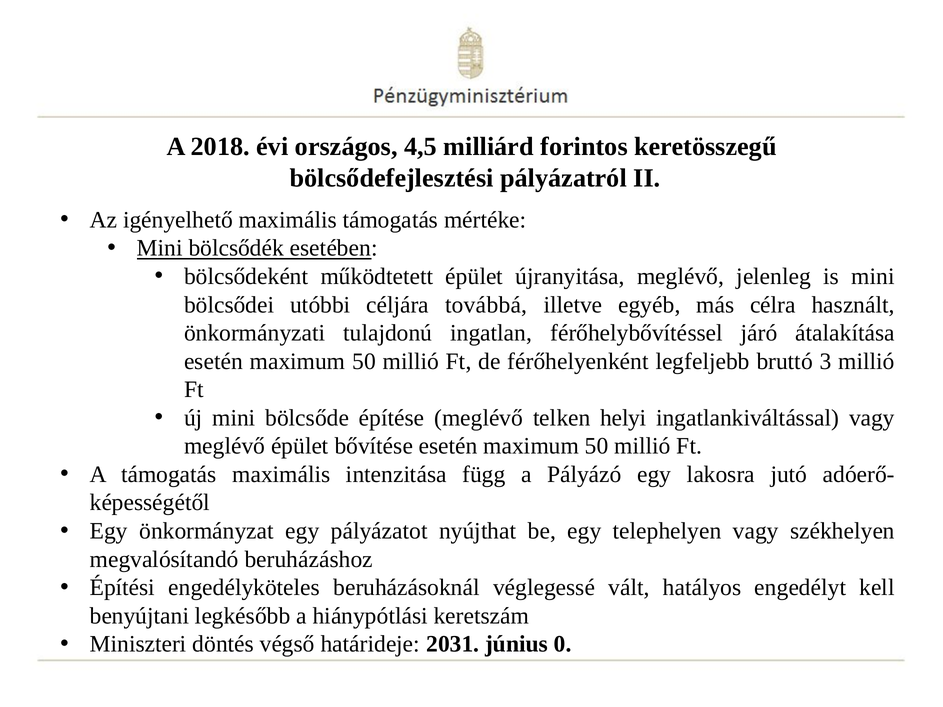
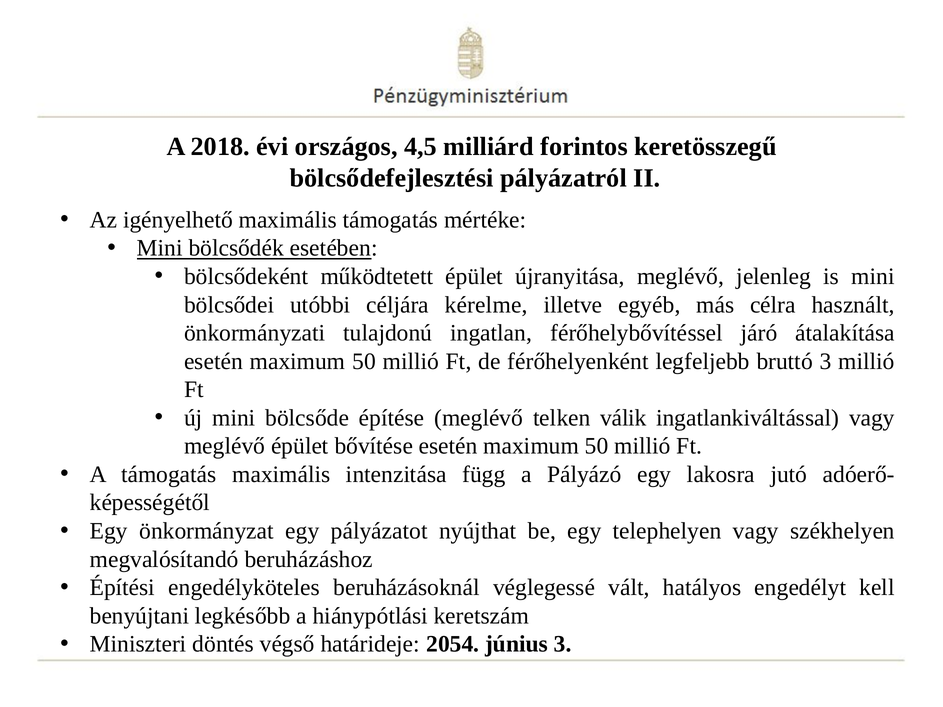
továbbá: továbbá -> kérelme
helyi: helyi -> válik
2031: 2031 -> 2054
június 0: 0 -> 3
